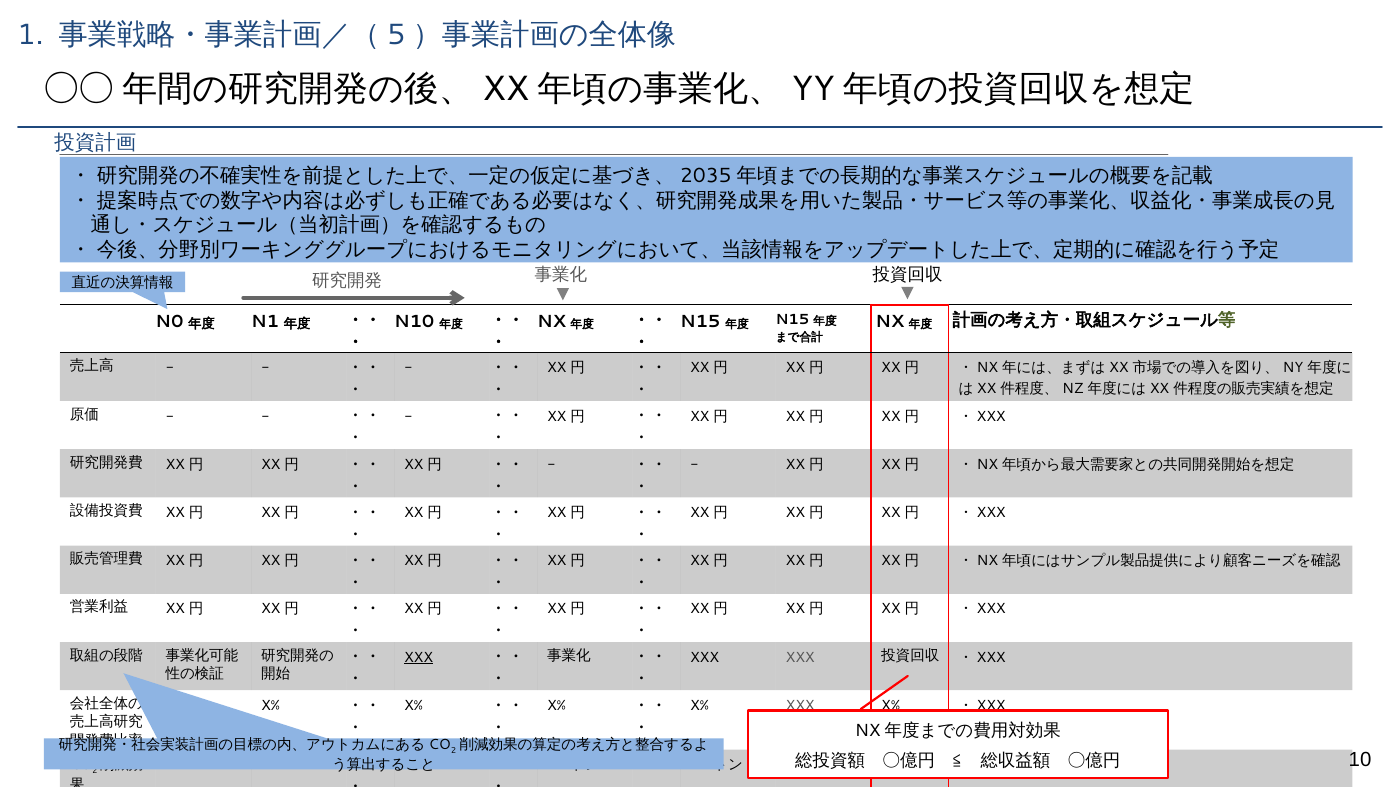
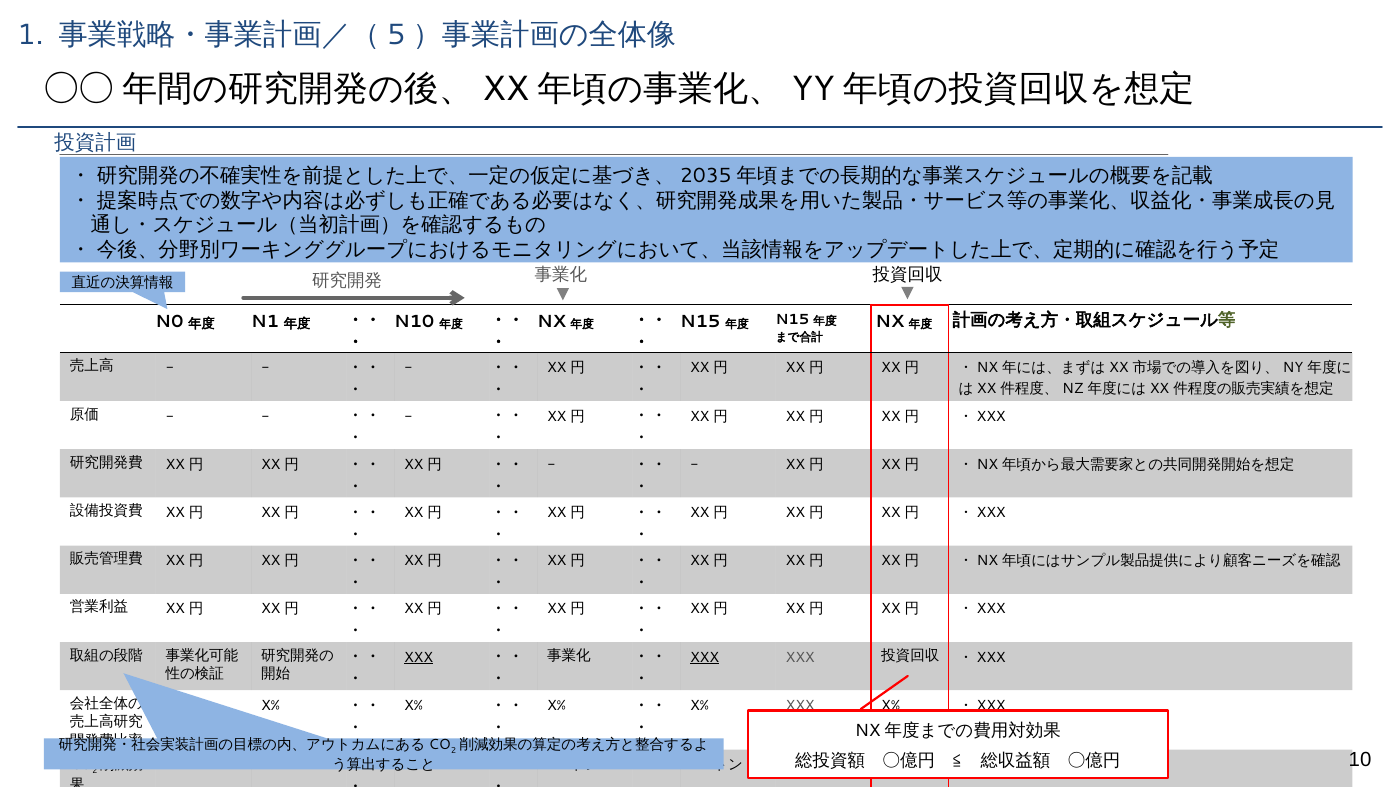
XXX at (705, 658) underline: none -> present
